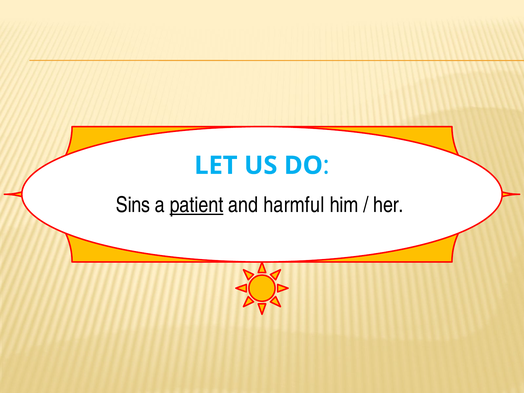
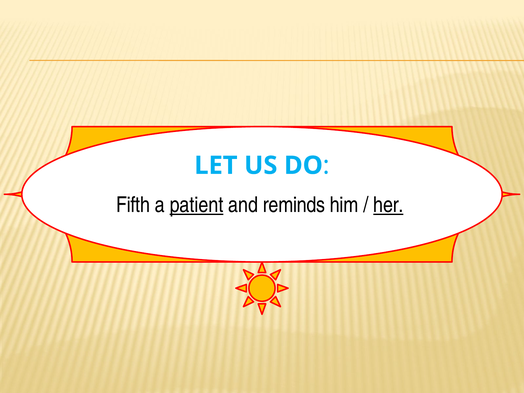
Sins: Sins -> Fifth
harmful: harmful -> reminds
her underline: none -> present
